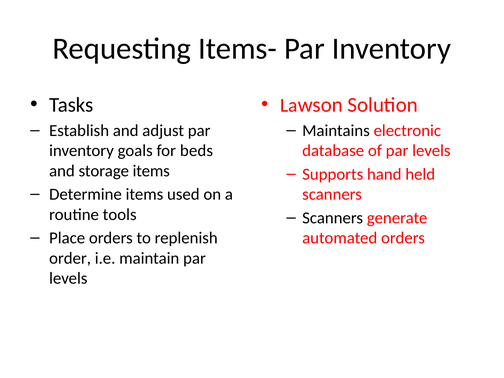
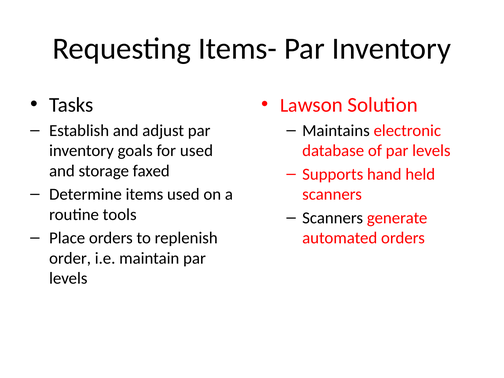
for beds: beds -> used
storage items: items -> faxed
